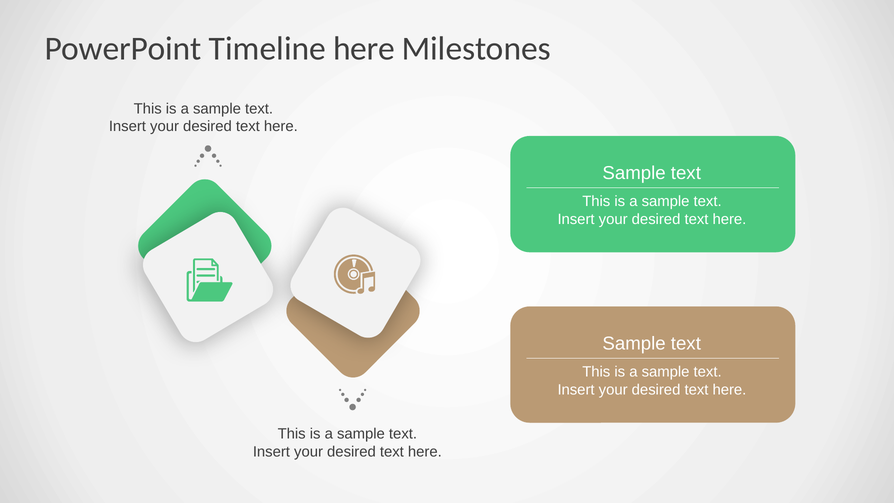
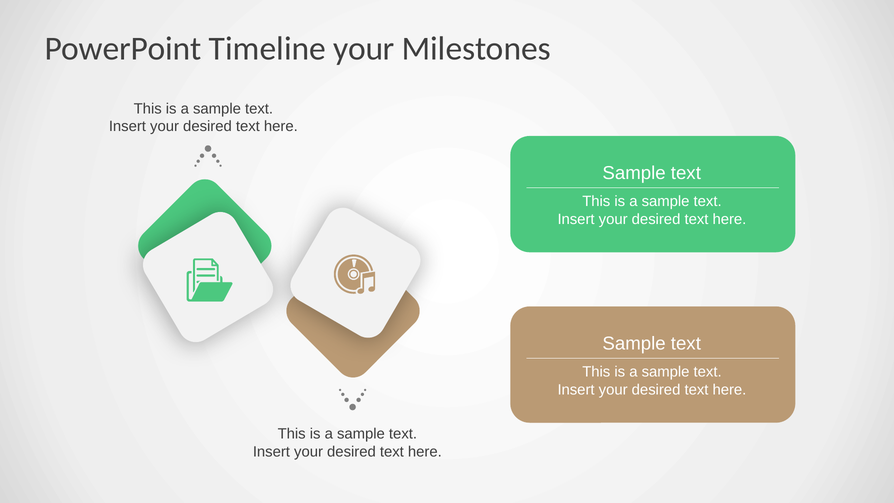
Timeline here: here -> your
